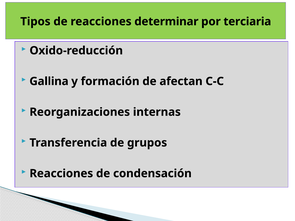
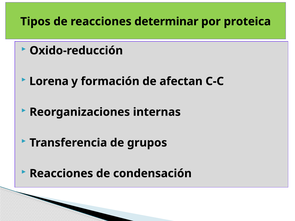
terciaria: terciaria -> proteica
Gallina: Gallina -> Lorena
